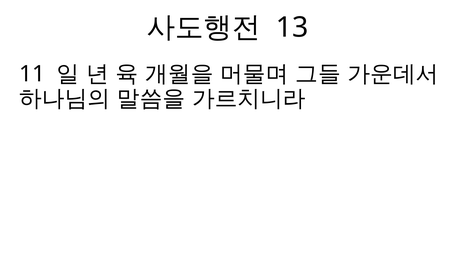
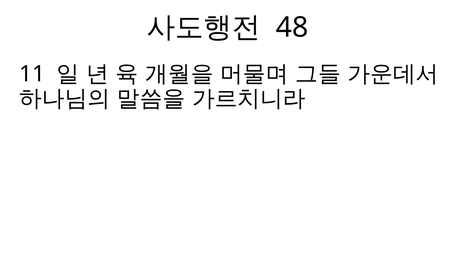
13: 13 -> 48
